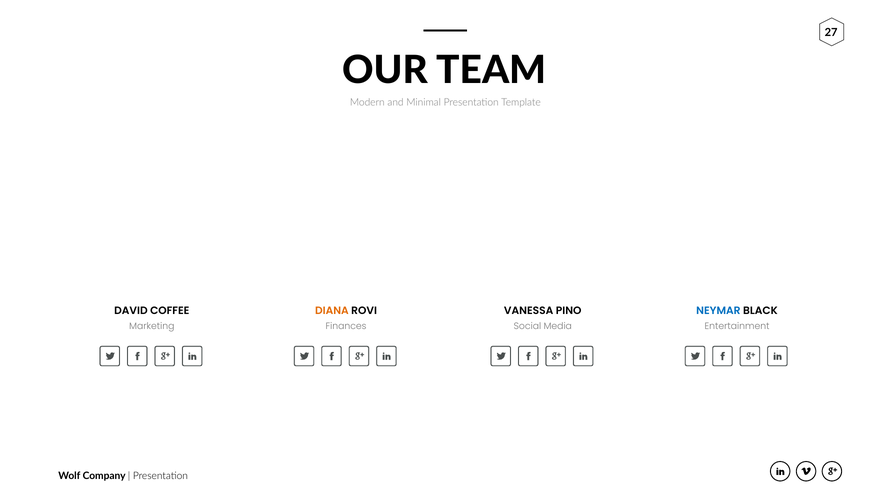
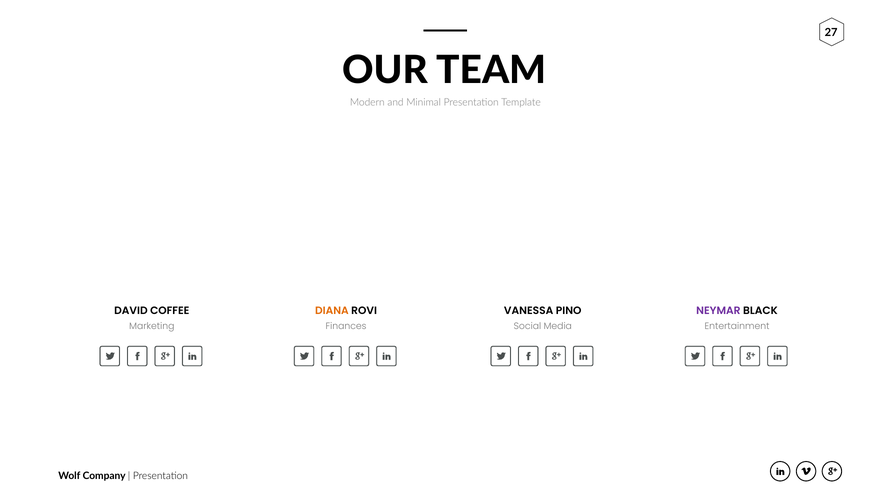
NEYMAR colour: blue -> purple
